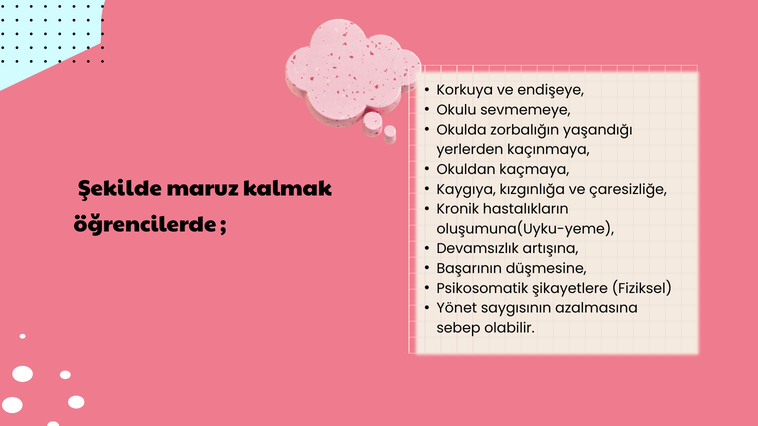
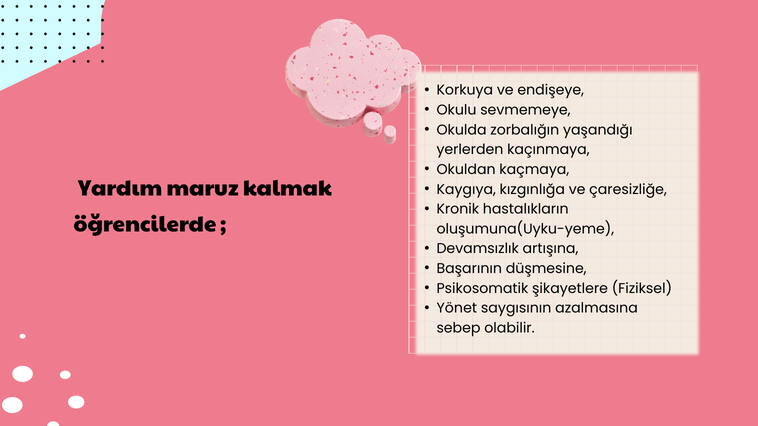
Şekilde: Şekilde -> Yardım
